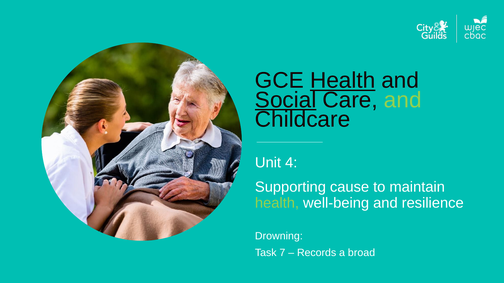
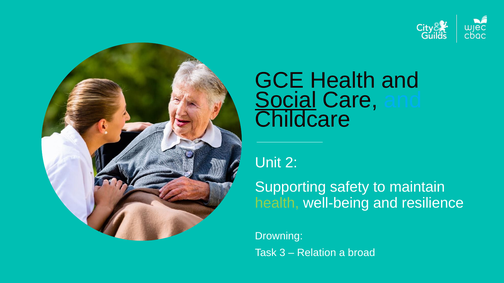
Health at (343, 81) underline: present -> none
and at (403, 100) colour: light green -> light blue
4: 4 -> 2
cause: cause -> safety
7: 7 -> 3
Records: Records -> Relation
